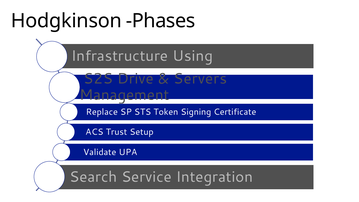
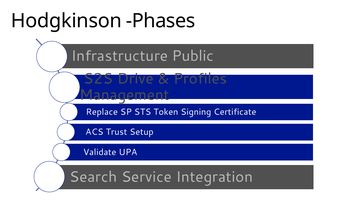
Using: Using -> Public
Servers: Servers -> Profiles
